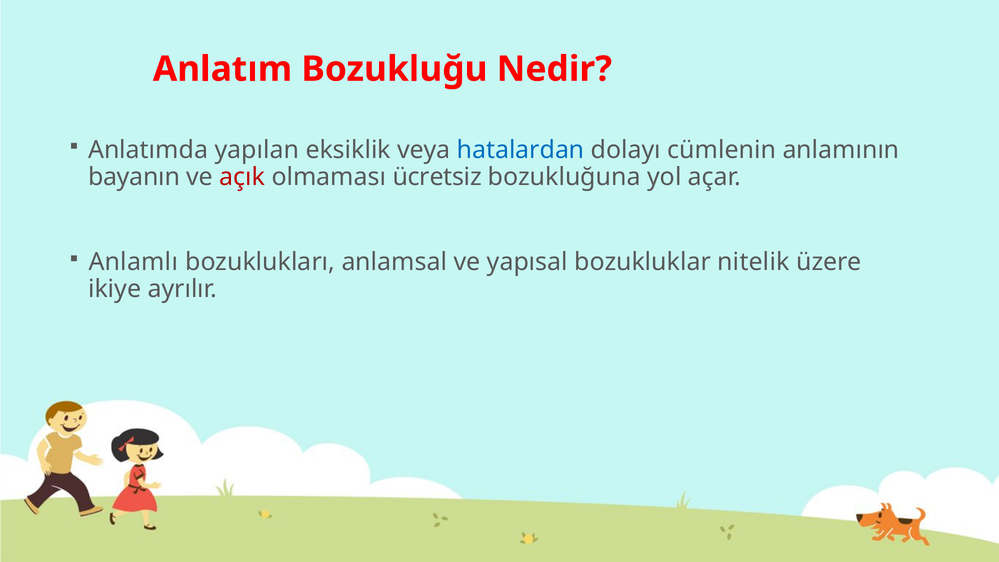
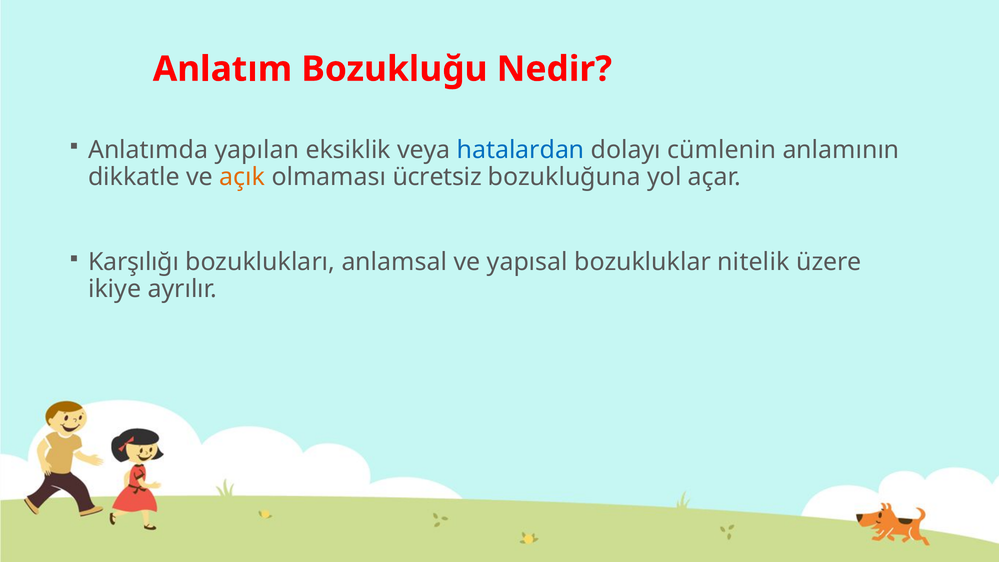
bayanın: bayanın -> dikkatle
açık colour: red -> orange
Anlamlı: Anlamlı -> Karşılığı
